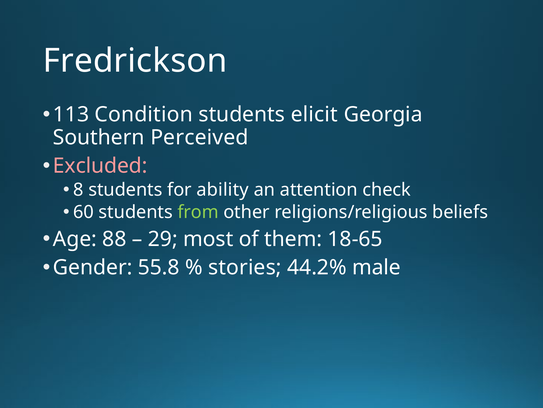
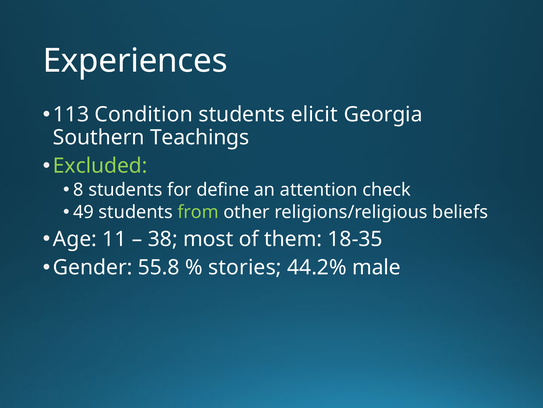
Fredrickson: Fredrickson -> Experiences
Perceived: Perceived -> Teachings
Excluded colour: pink -> light green
ability: ability -> define
60: 60 -> 49
88: 88 -> 11
29: 29 -> 38
18-65: 18-65 -> 18-35
